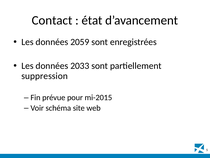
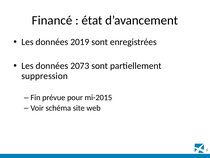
Contact: Contact -> Financé
2059: 2059 -> 2019
2033: 2033 -> 2073
